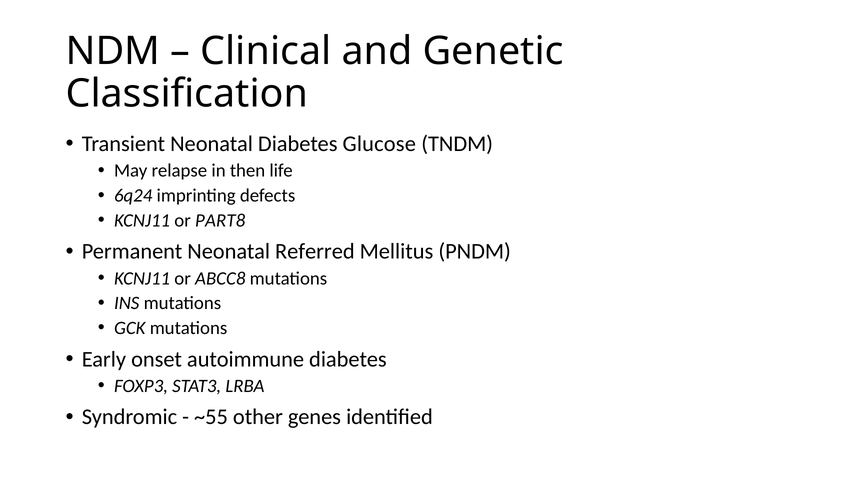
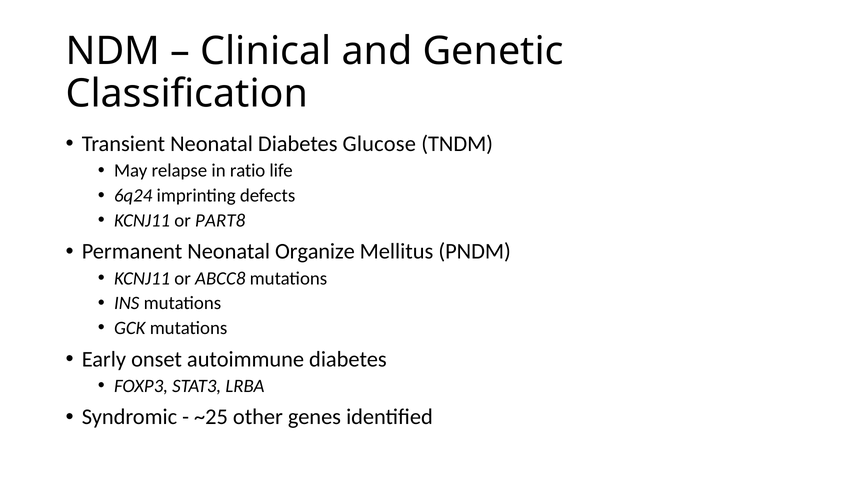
then: then -> ratio
Referred: Referred -> Organize
~55: ~55 -> ~25
